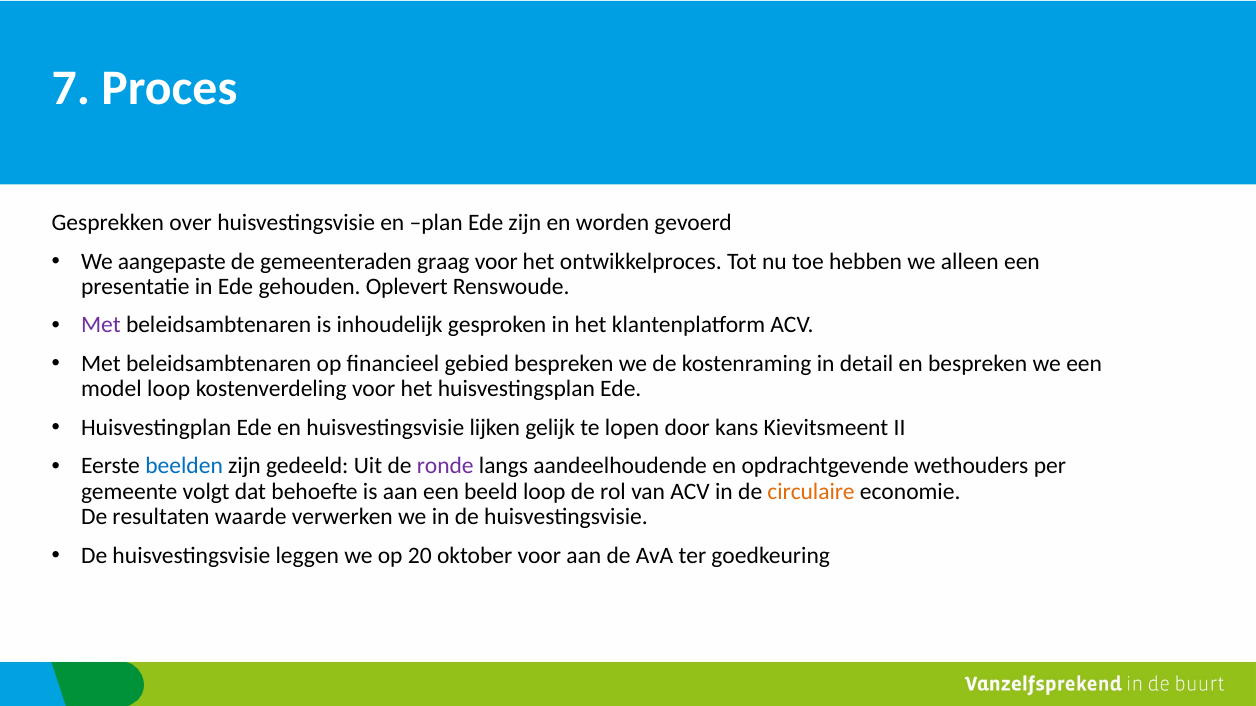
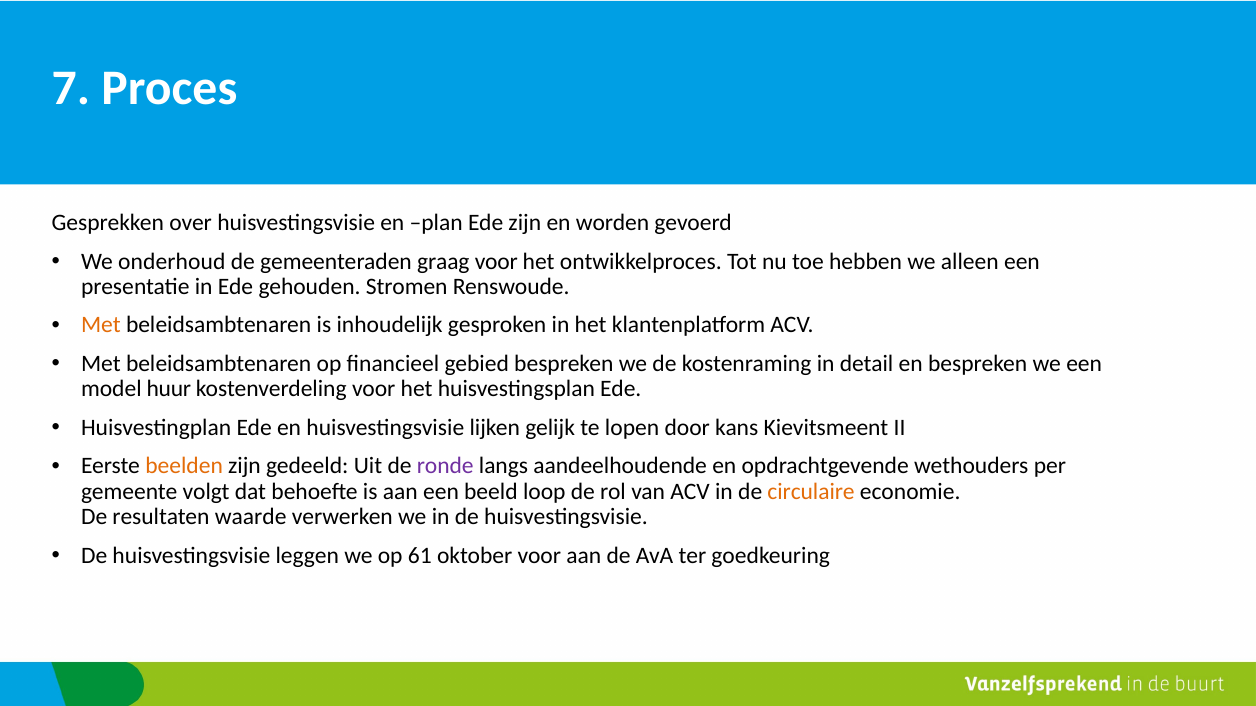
aangepaste: aangepaste -> onderhoud
Oplevert: Oplevert -> Stromen
Met at (101, 325) colour: purple -> orange
model loop: loop -> huur
beelden colour: blue -> orange
20: 20 -> 61
